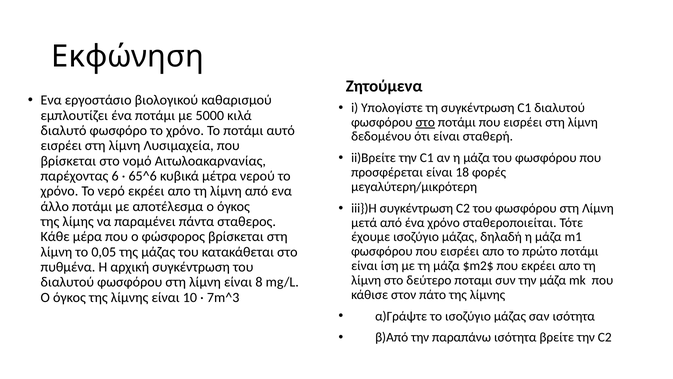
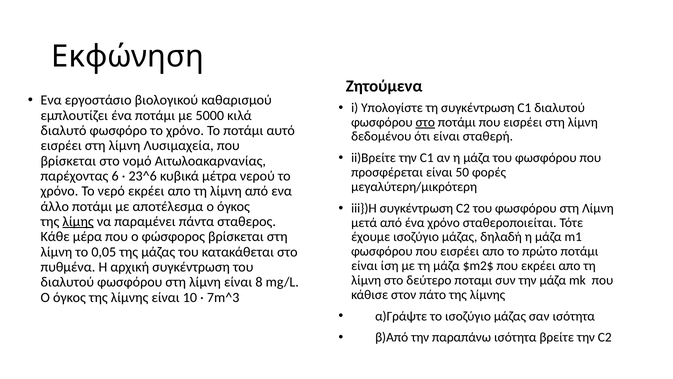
18: 18 -> 50
65^6: 65^6 -> 23^6
λίμης underline: none -> present
